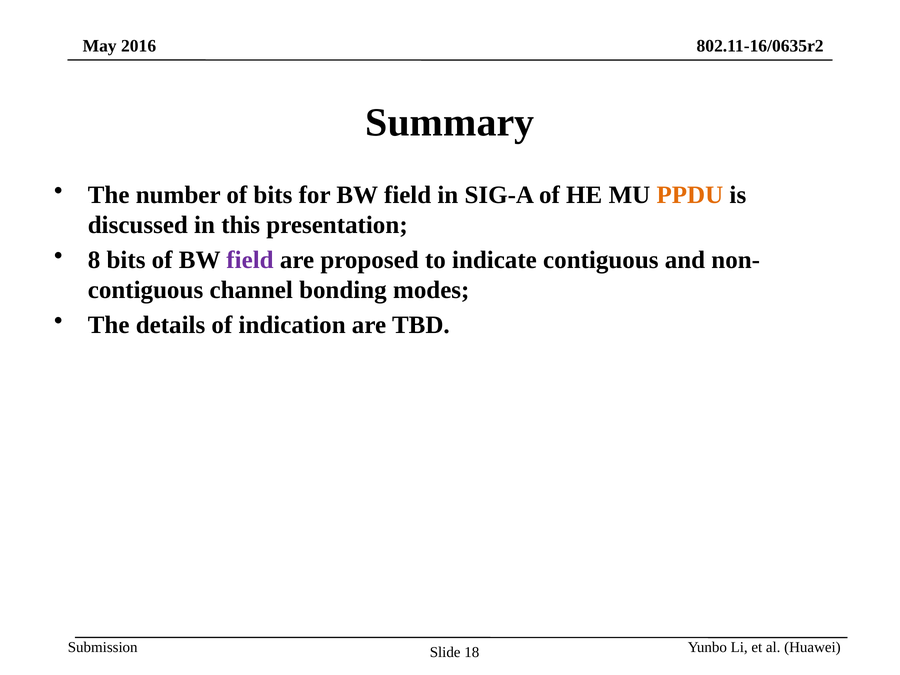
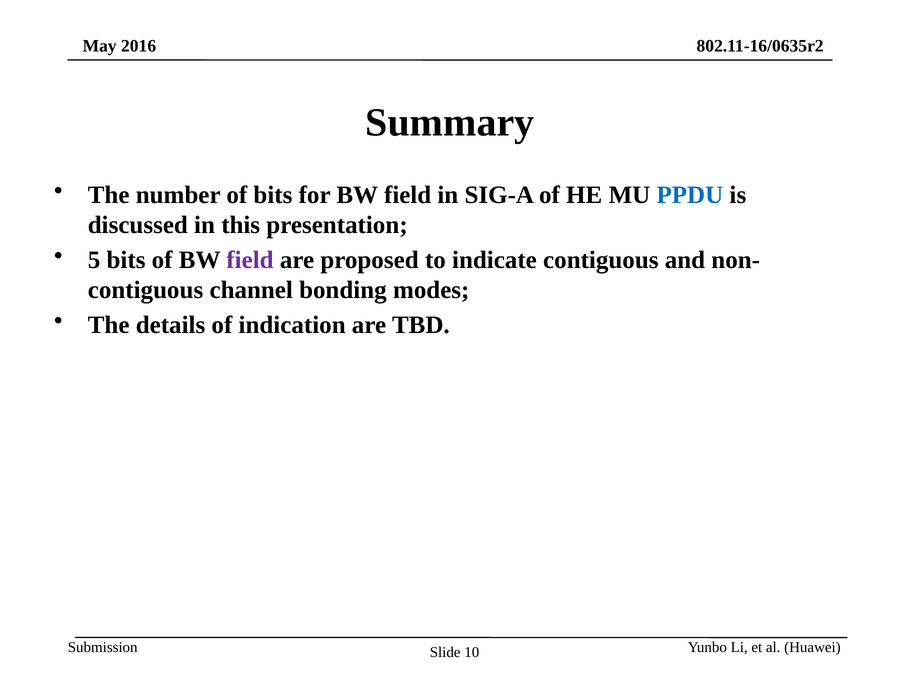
PPDU colour: orange -> blue
8: 8 -> 5
18: 18 -> 10
